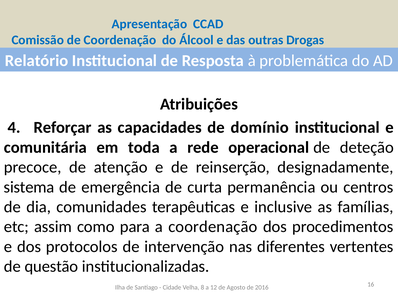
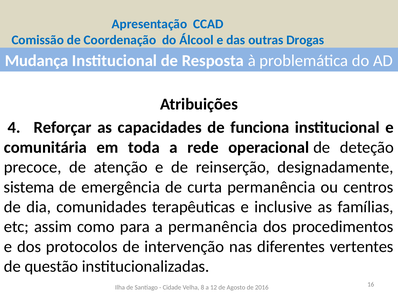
Relatório: Relatório -> Mudança
domínio: domínio -> funciona
a coordenação: coordenação -> permanência
